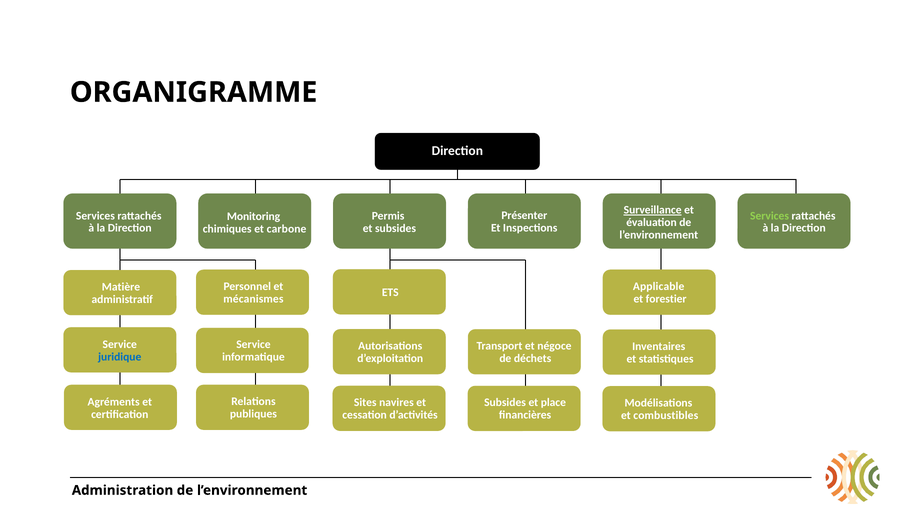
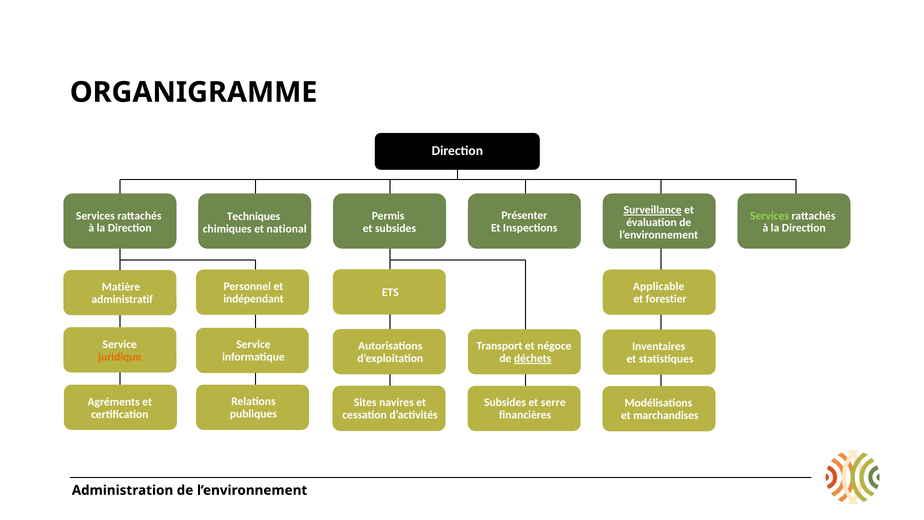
Monitoring: Monitoring -> Techniques
carbone: carbone -> national
mécanismes: mécanismes -> indépendant
juridique colour: blue -> orange
déchets underline: none -> present
place: place -> serre
combustibles: combustibles -> marchandises
